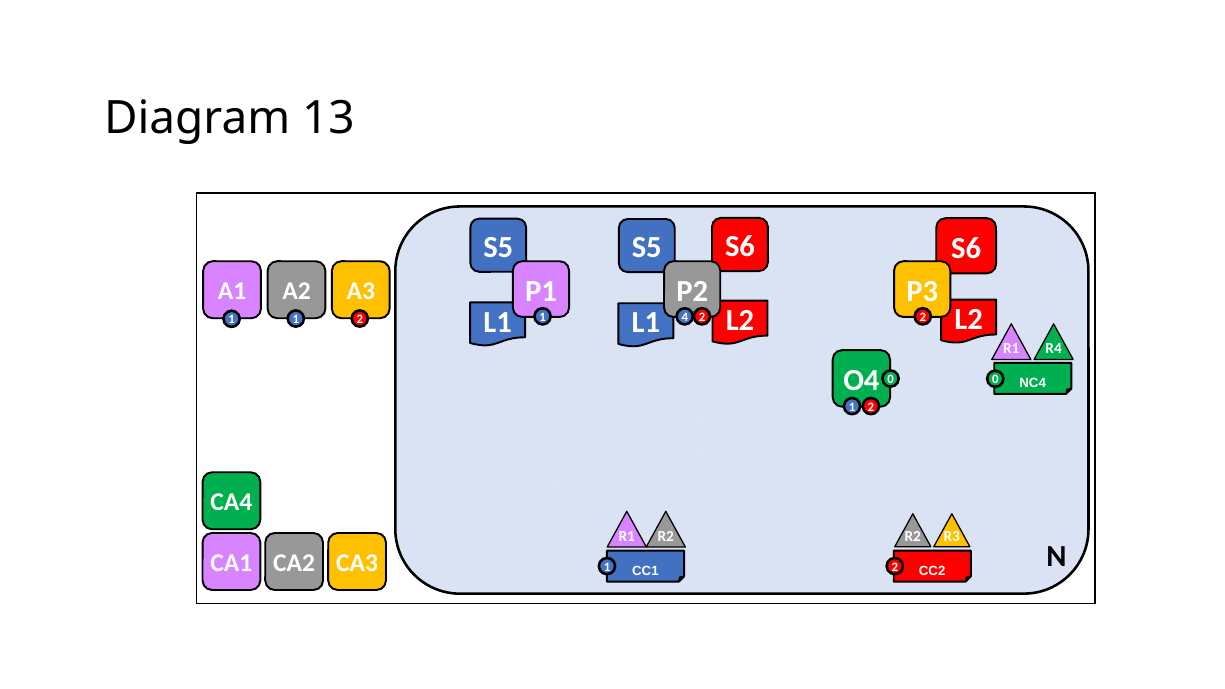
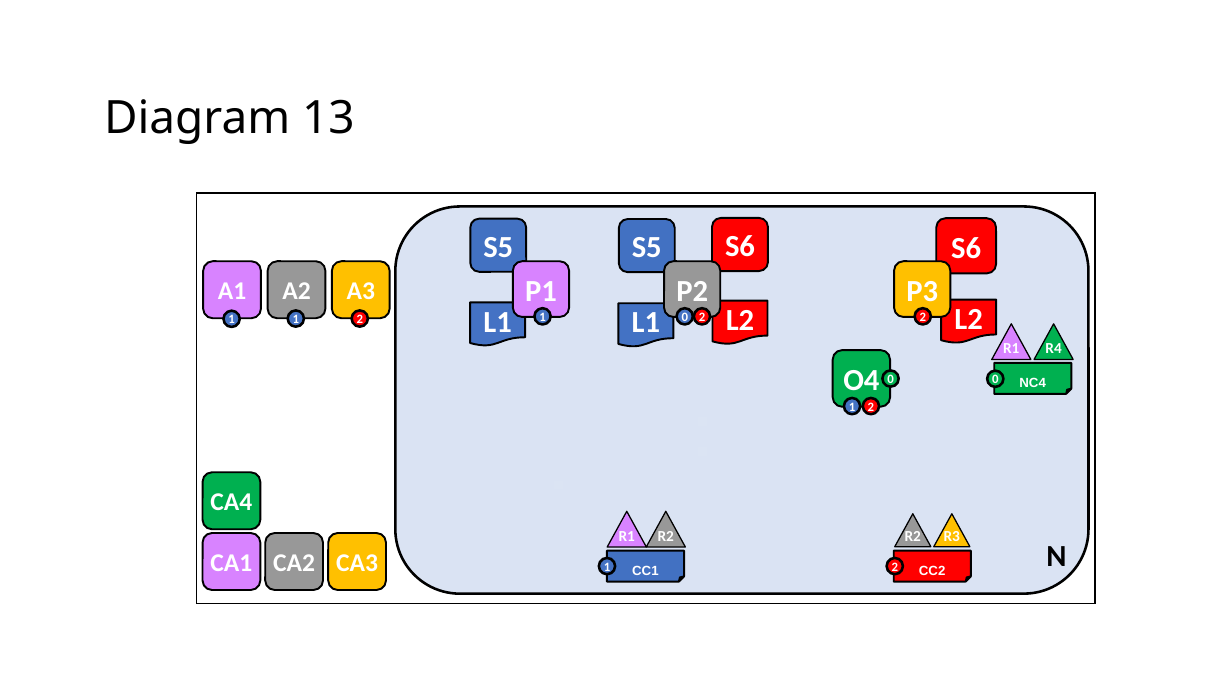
1 4: 4 -> 0
